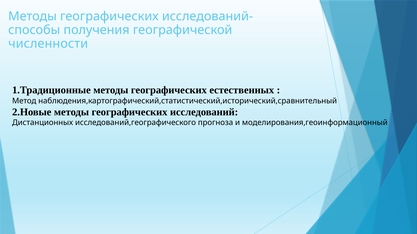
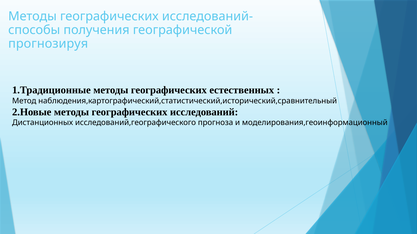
численности: численности -> прогнозируя
